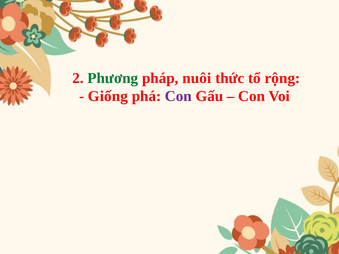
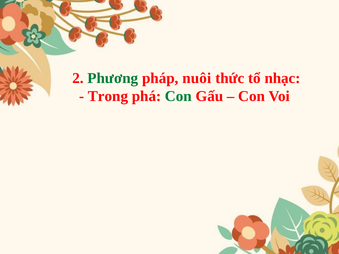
rộng: rộng -> nhạc
Giống: Giống -> Trong
Con at (178, 96) colour: purple -> green
